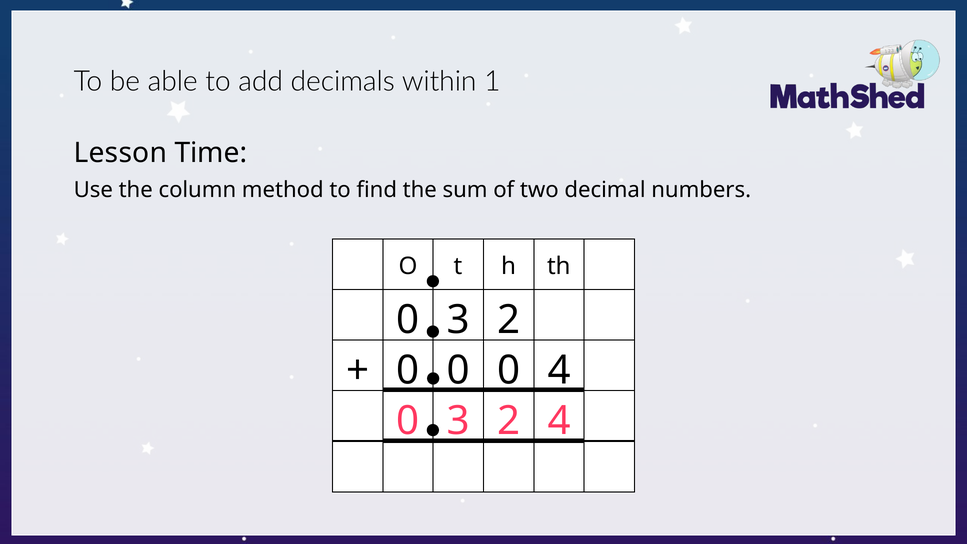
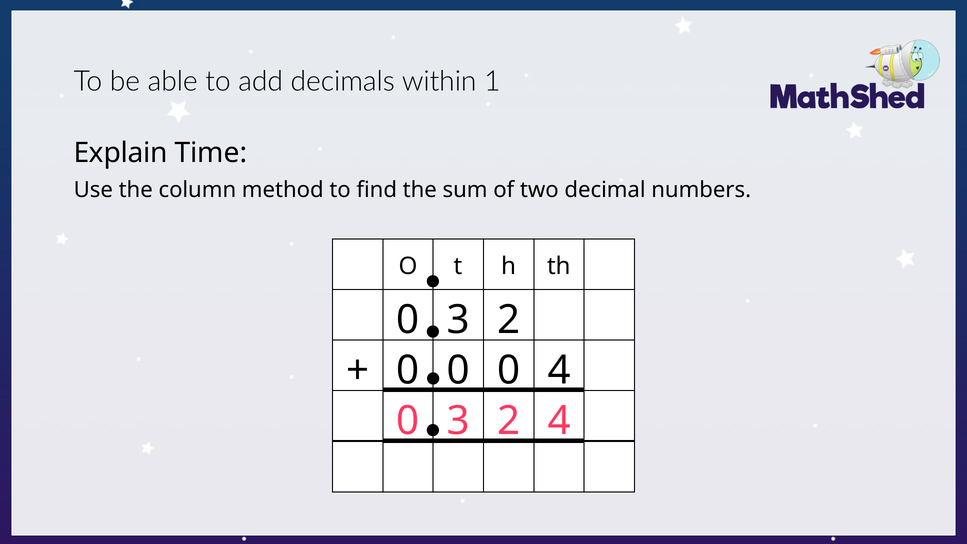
Lesson: Lesson -> Explain
